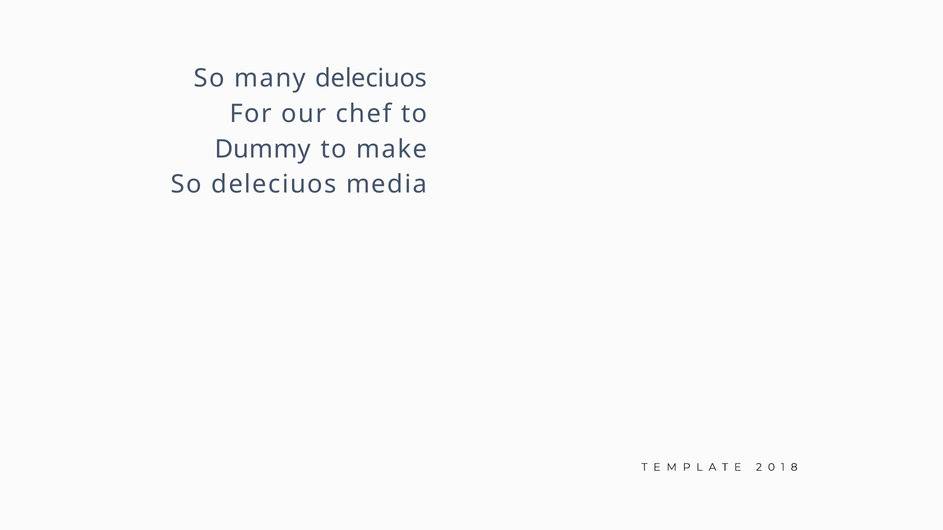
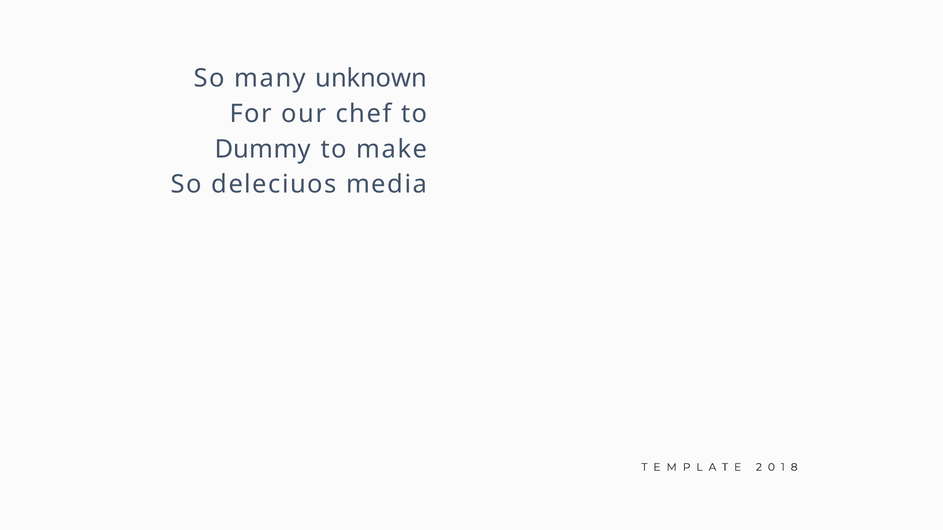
many deleciuos: deleciuos -> unknown
